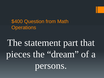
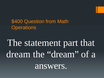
pieces at (18, 54): pieces -> dream
persons: persons -> answers
